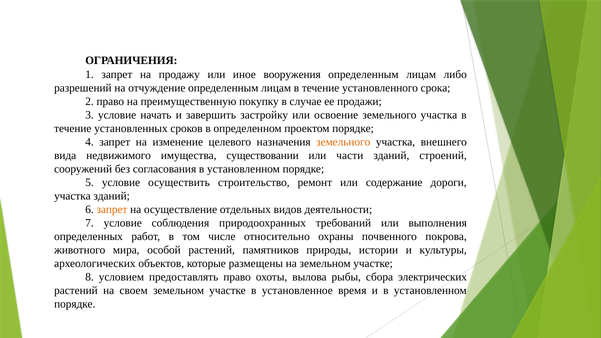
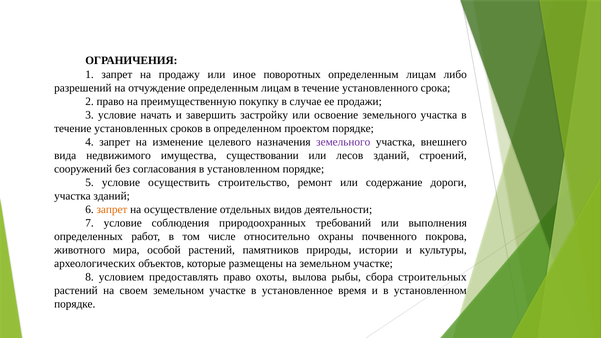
вооружения: вооружения -> поворотных
земельного at (343, 142) colour: orange -> purple
части: части -> лесов
электрических: электрических -> строительных
